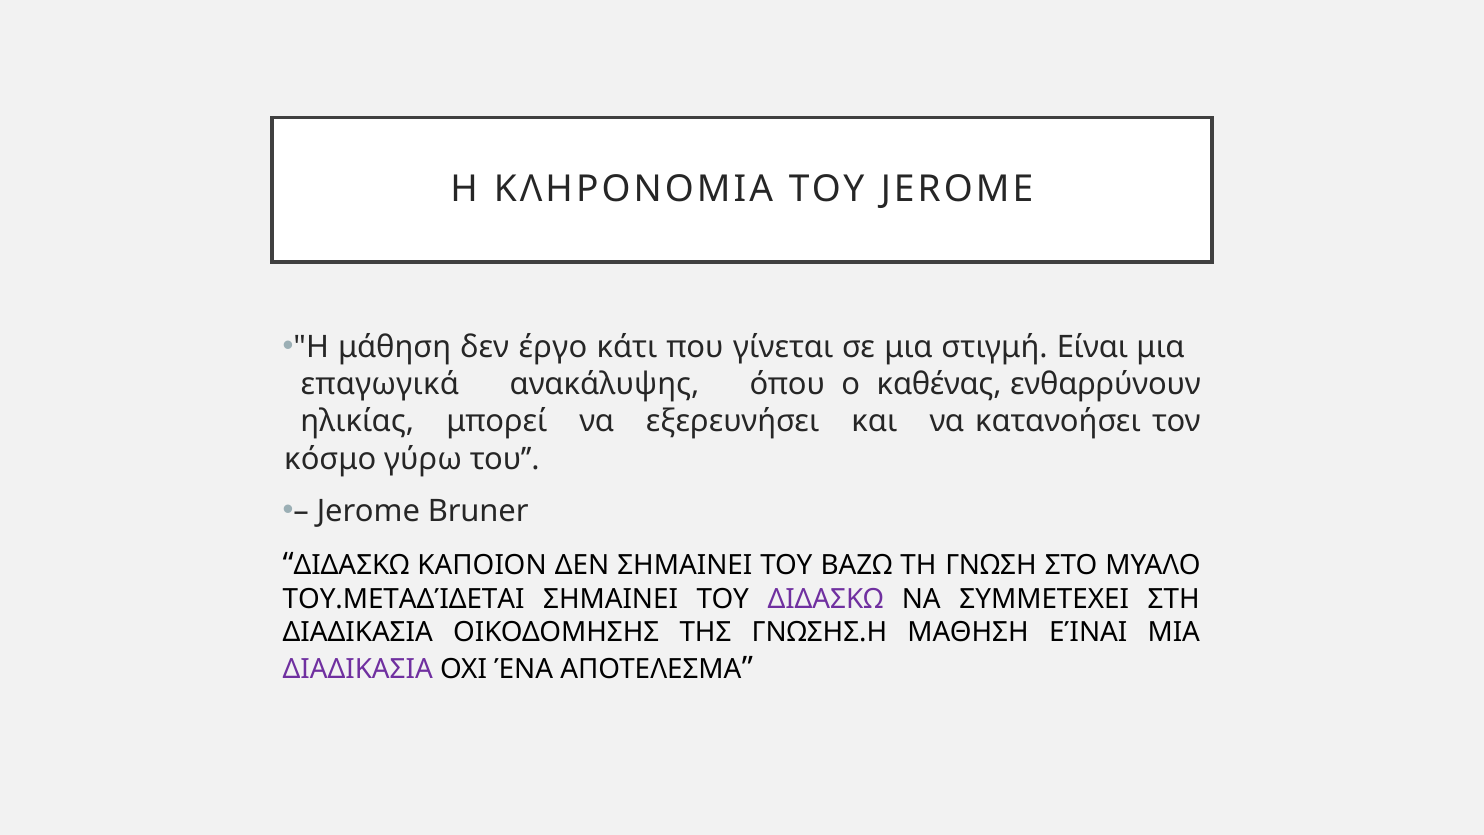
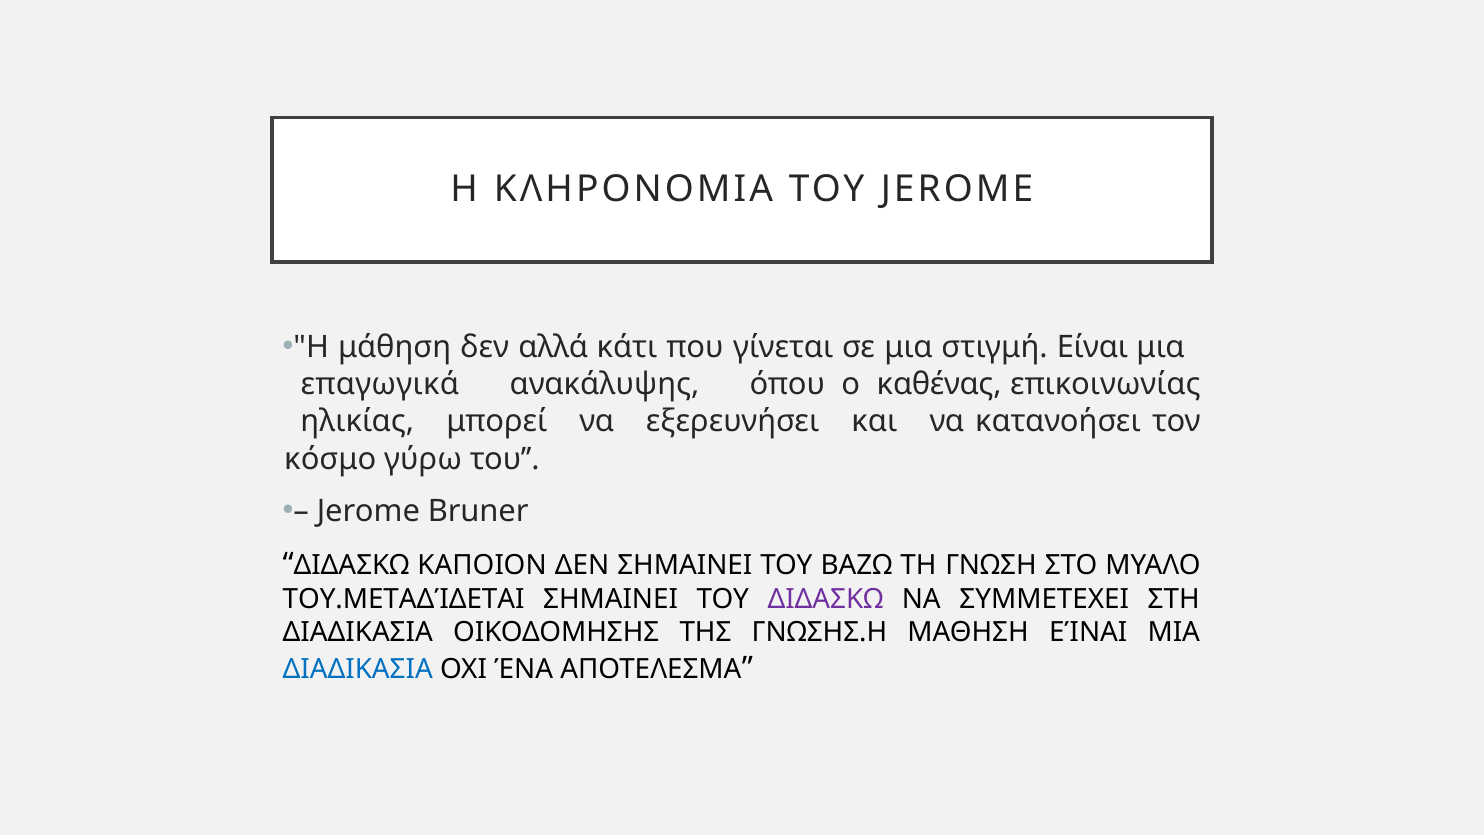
έργο: έργο -> αλλά
ενθαρρύνουν: ενθαρρύνουν -> επικοινωνίας
ΔΙΑΔΙΚΑΣΙΑ at (358, 669) colour: purple -> blue
